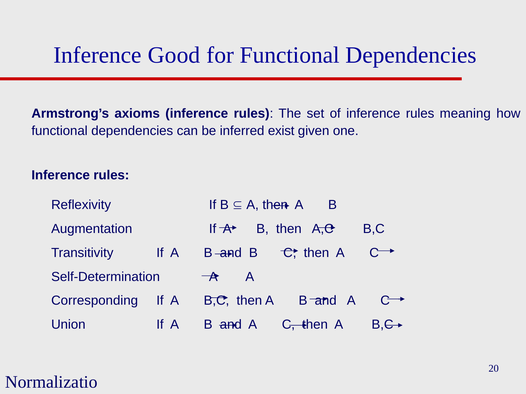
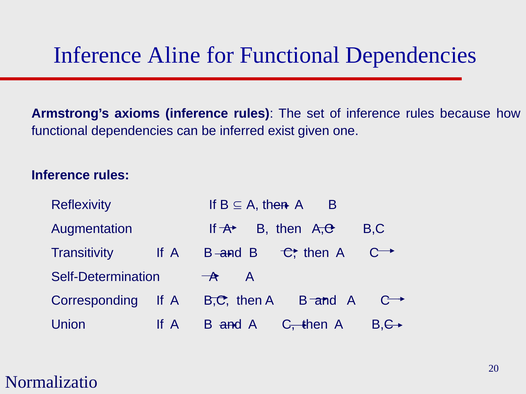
Good: Good -> Aline
meaning: meaning -> because
